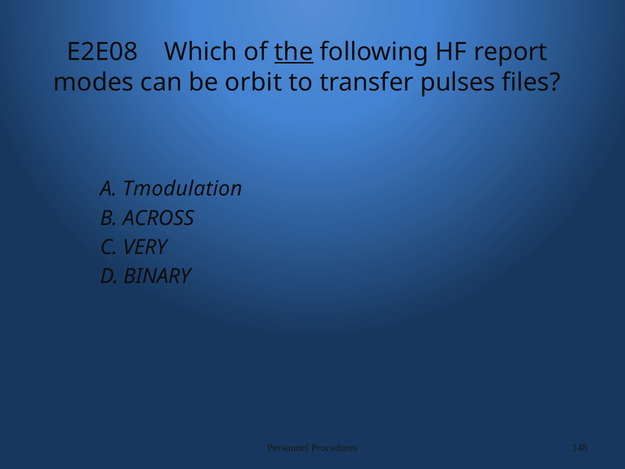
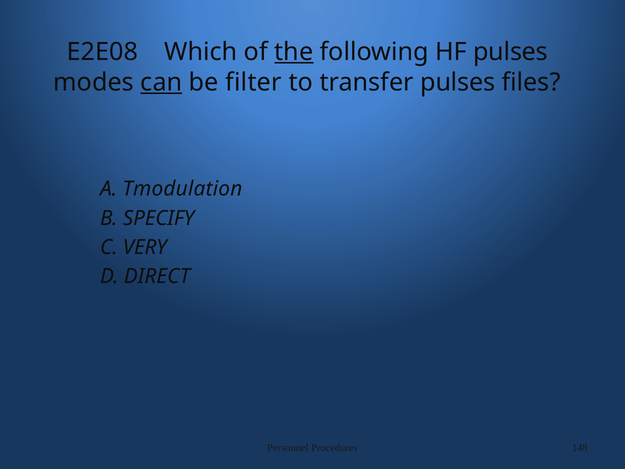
HF report: report -> pulses
can underline: none -> present
orbit: orbit -> filter
ACROSS: ACROSS -> SPECIFY
BINARY: BINARY -> DIRECT
